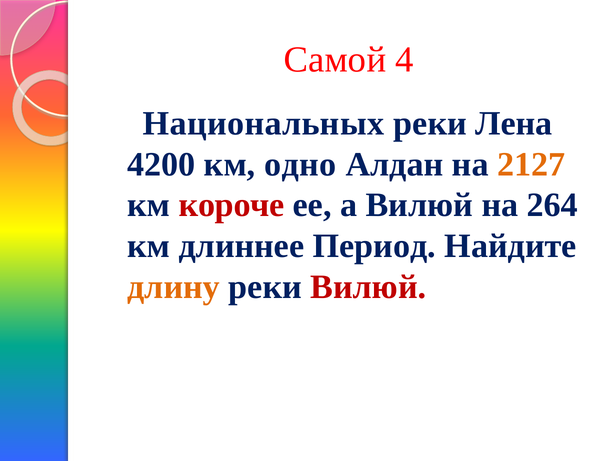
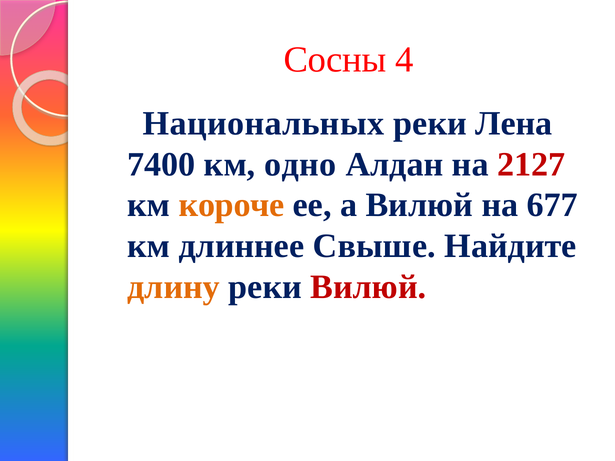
Самой: Самой -> Сосны
4200: 4200 -> 7400
2127 colour: orange -> red
короче colour: red -> orange
264: 264 -> 677
Период: Период -> Свыше
